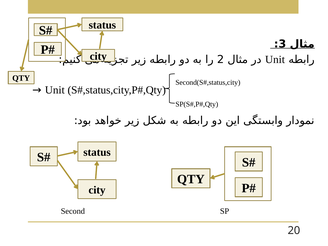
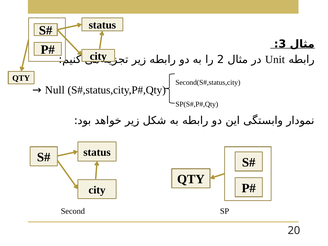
Unit at (55, 90): Unit -> Null
